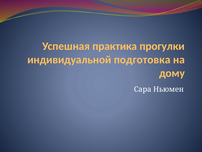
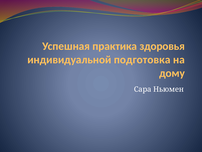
прогулки: прогулки -> здоровья
